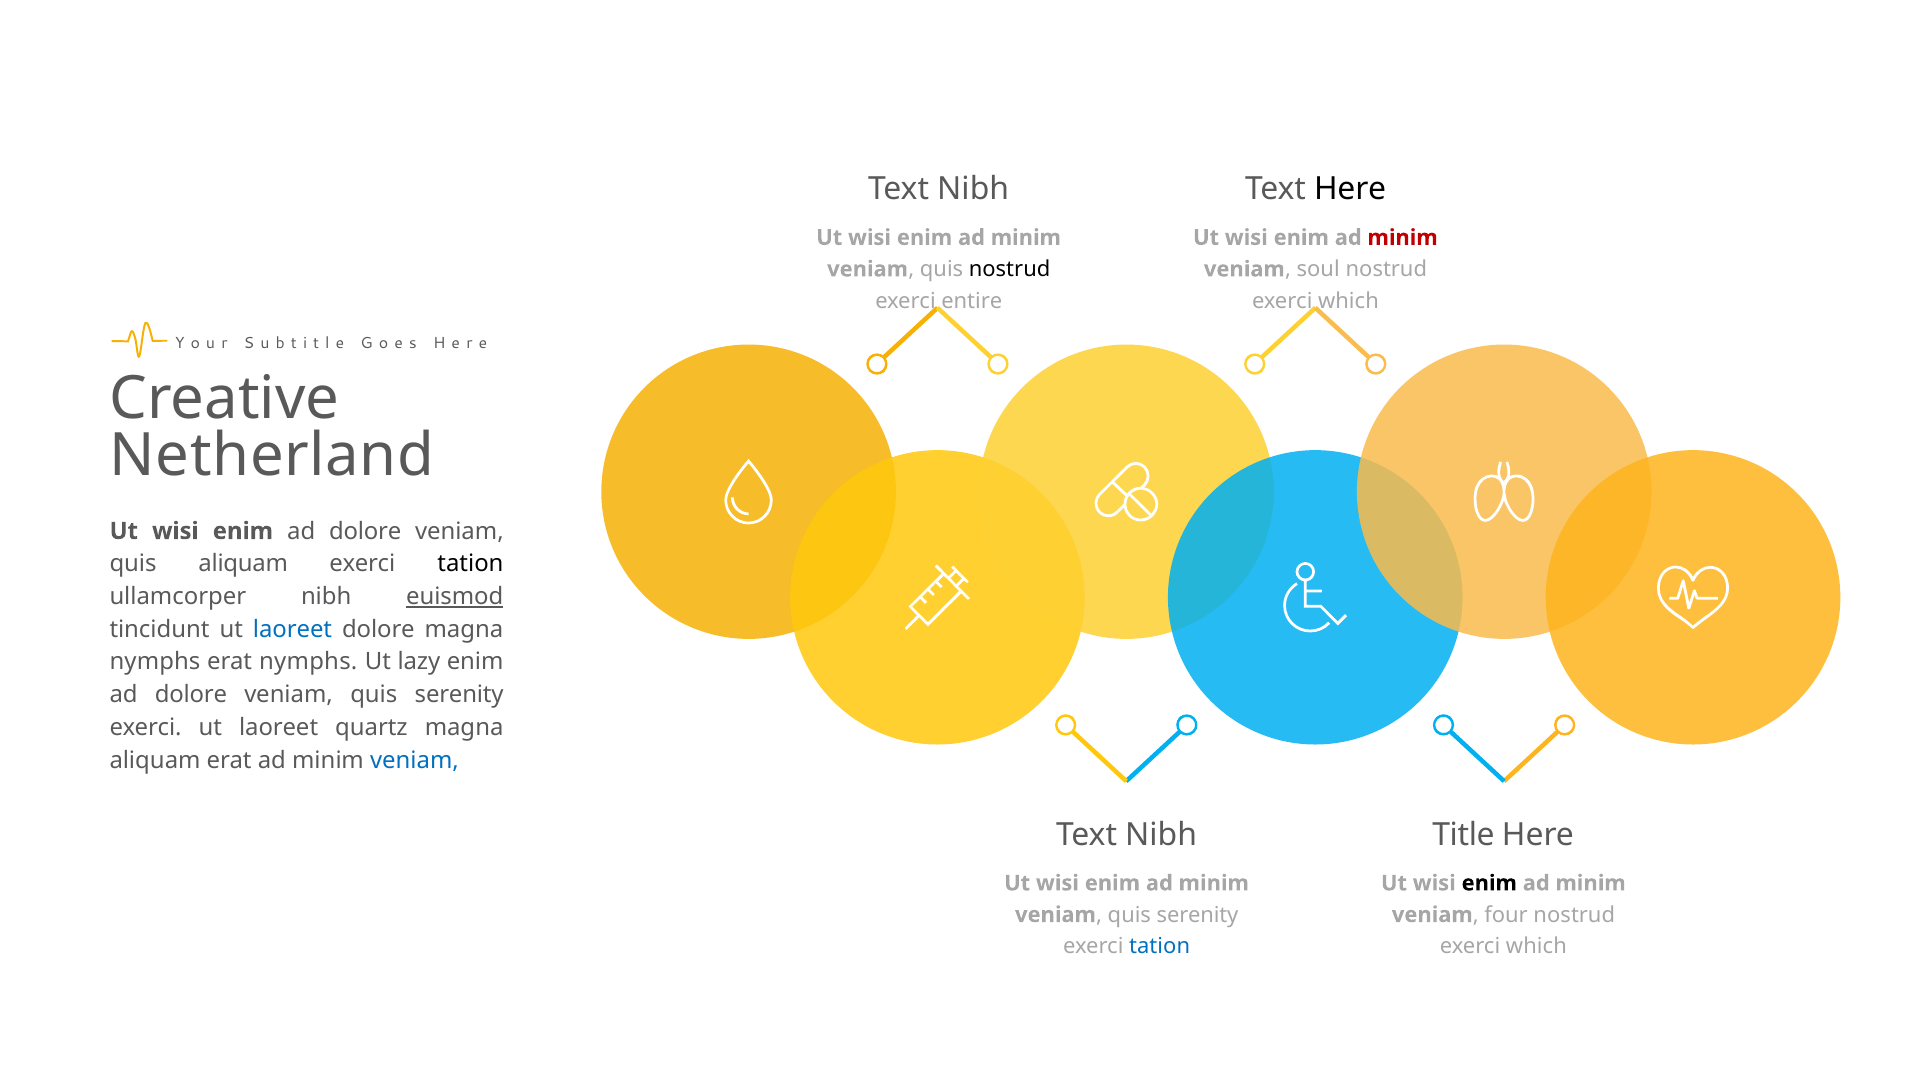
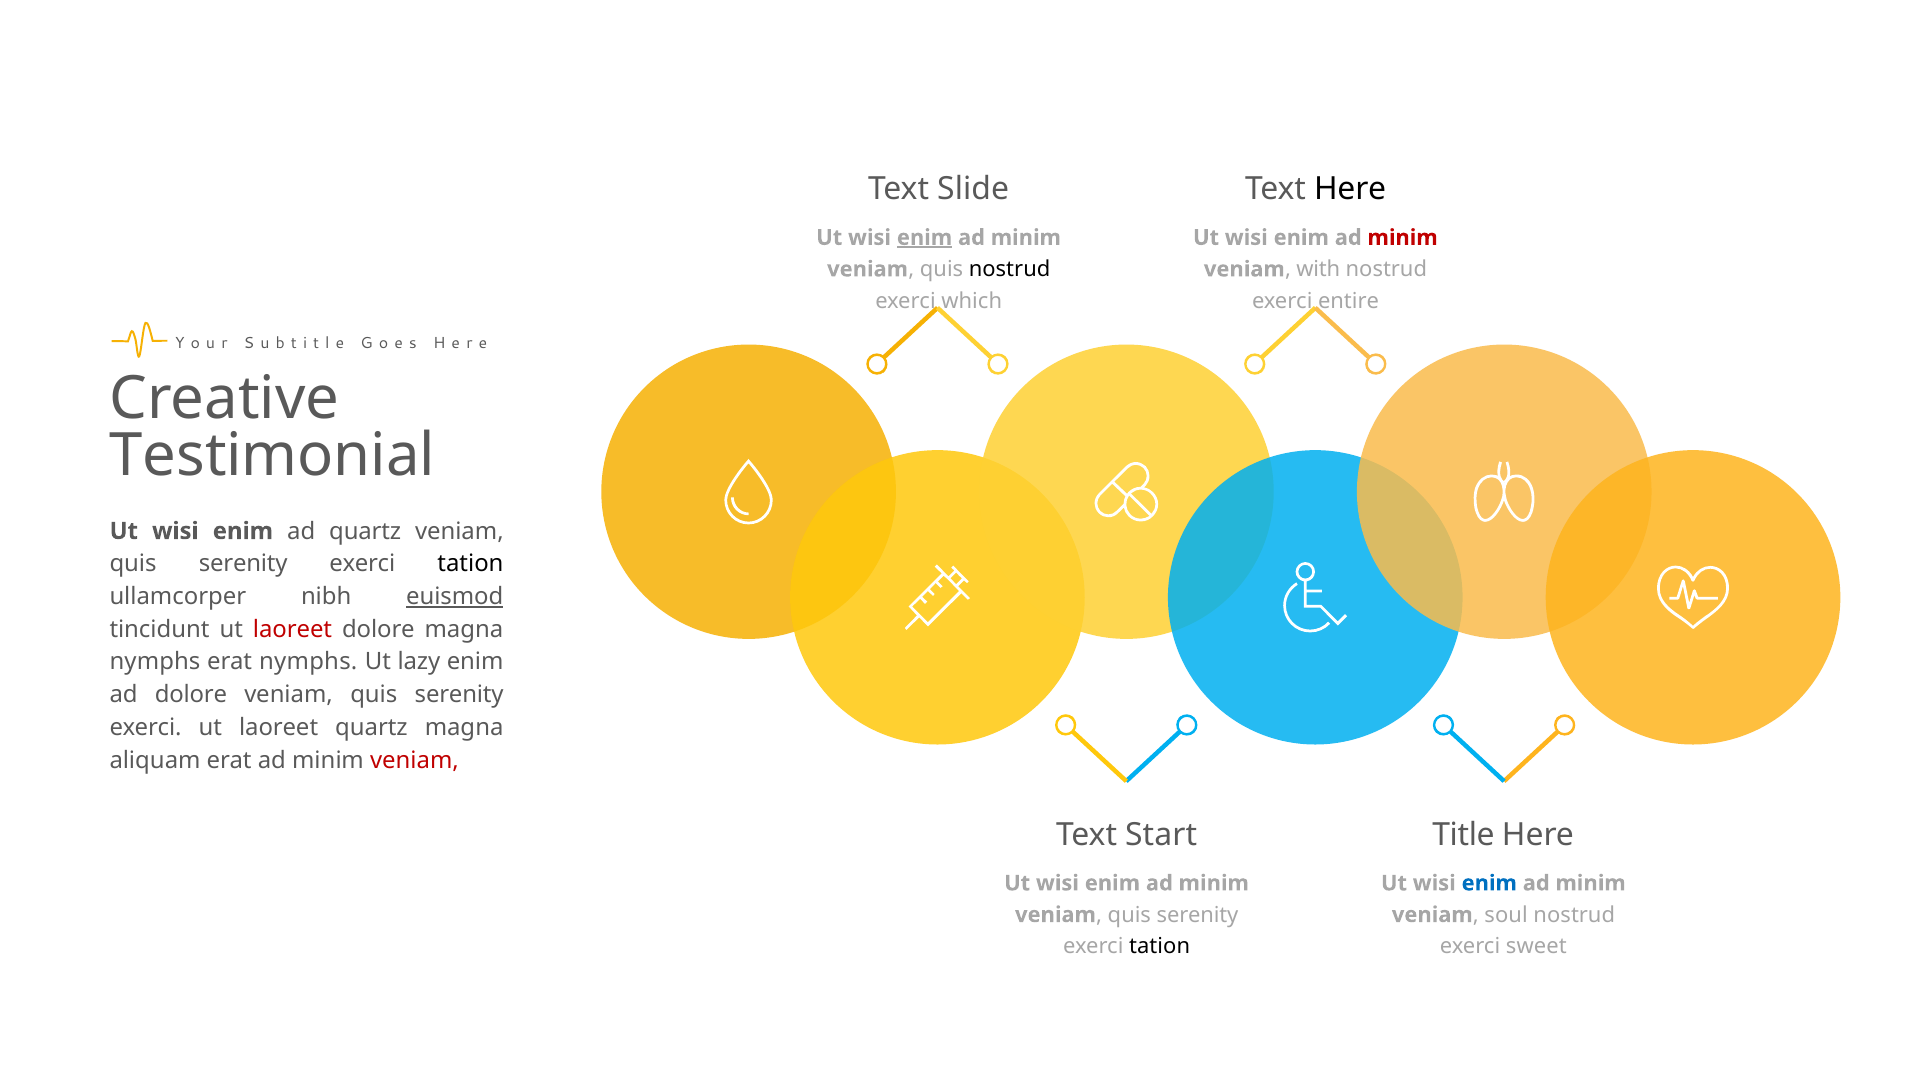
Nibh at (973, 189): Nibh -> Slide
enim at (924, 238) underline: none -> present
soul: soul -> with
entire: entire -> which
which at (1348, 301): which -> entire
Netherland: Netherland -> Testimonial
wisi enim ad dolore: dolore -> quartz
aliquam at (243, 564): aliquam -> serenity
laoreet at (293, 629) colour: blue -> red
veniam at (414, 760) colour: blue -> red
Nibh at (1161, 835): Nibh -> Start
enim at (1489, 883) colour: black -> blue
four: four -> soul
tation at (1160, 947) colour: blue -> black
which at (1536, 947): which -> sweet
